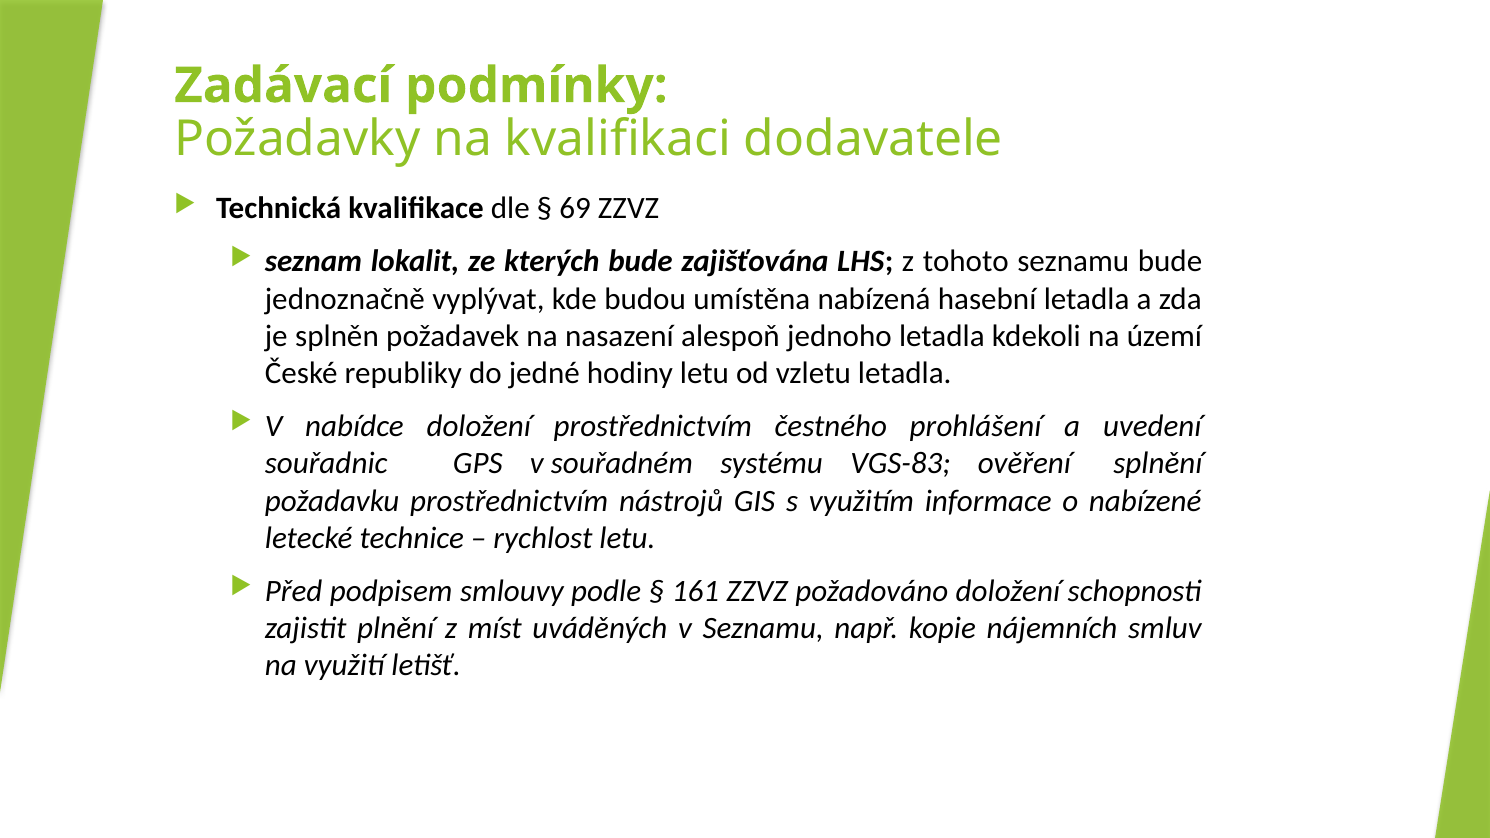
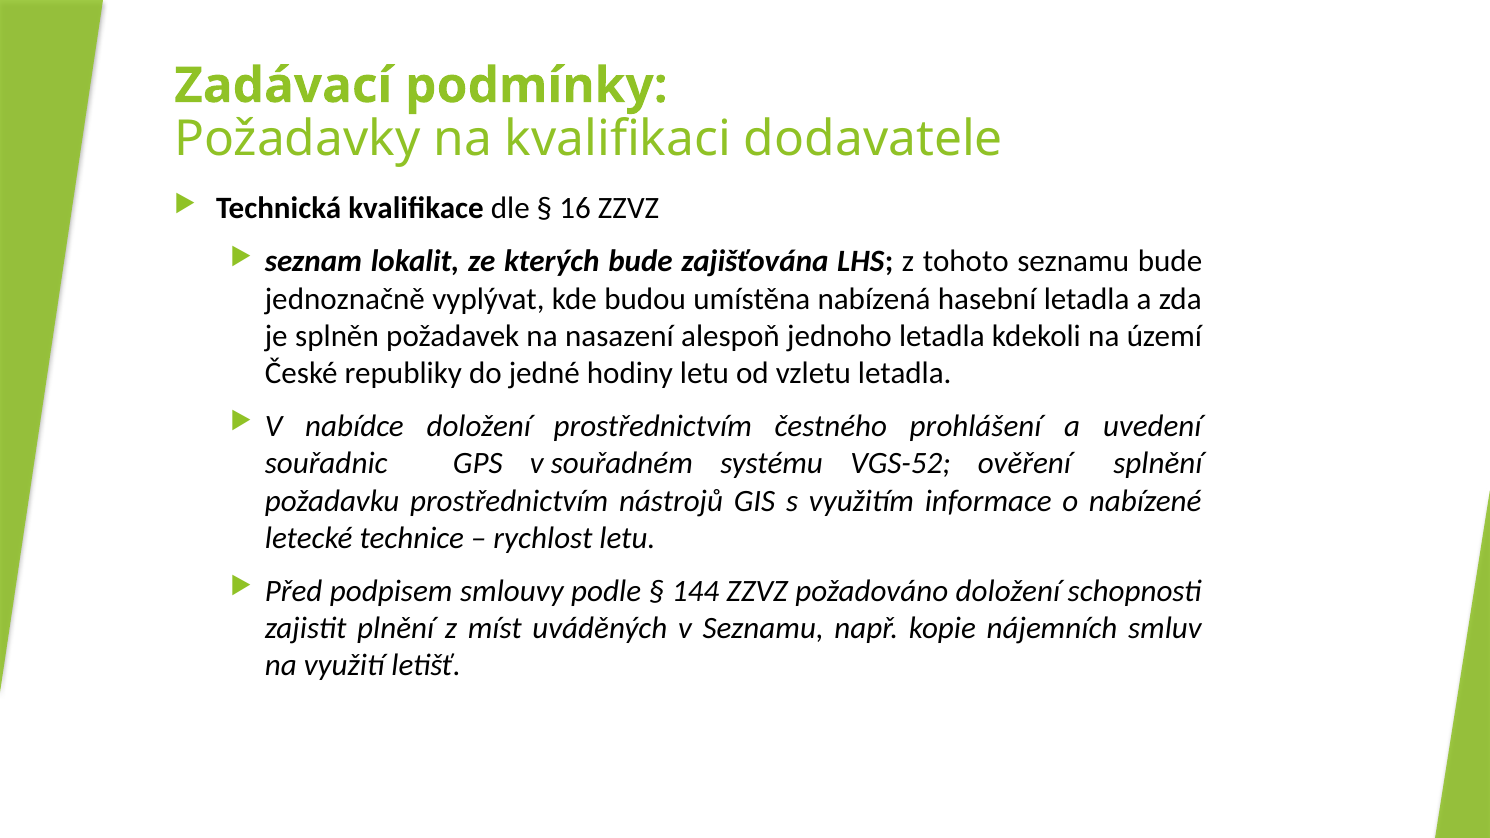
69: 69 -> 16
VGS-83: VGS-83 -> VGS-52
161: 161 -> 144
